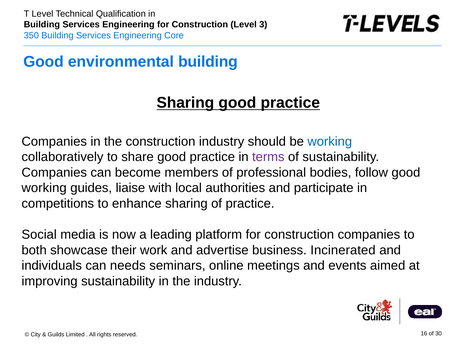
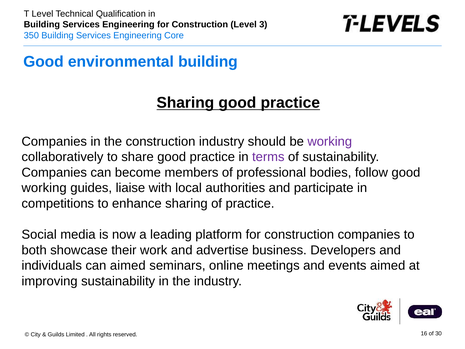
working at (330, 141) colour: blue -> purple
Incinerated: Incinerated -> Developers
can needs: needs -> aimed
